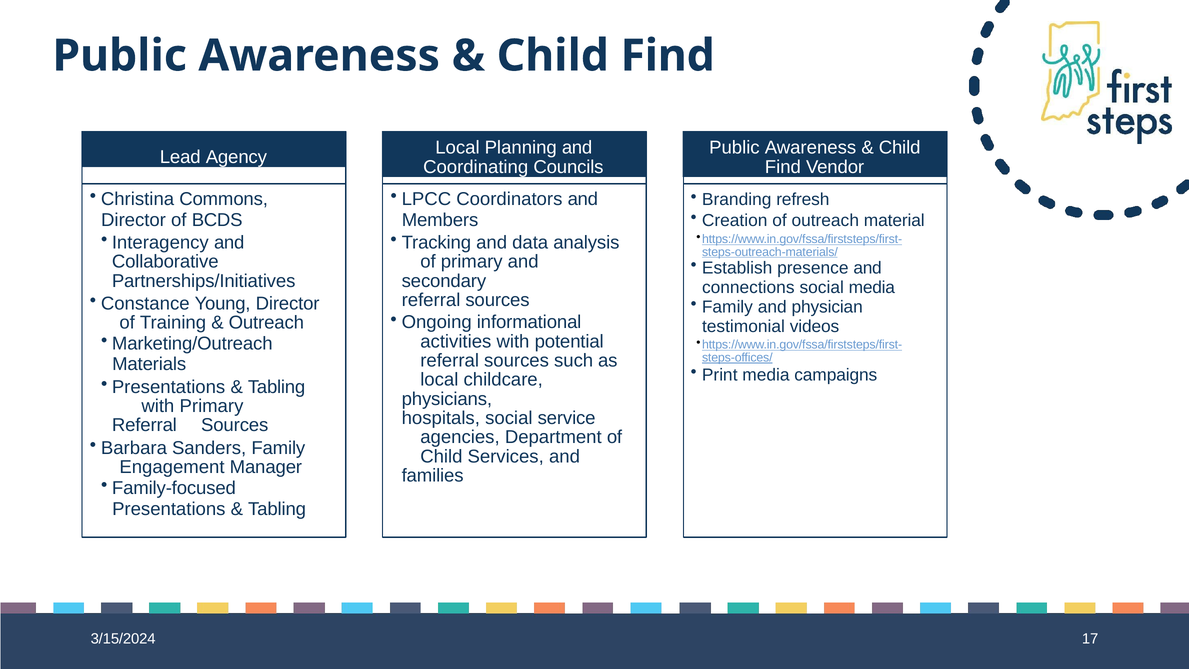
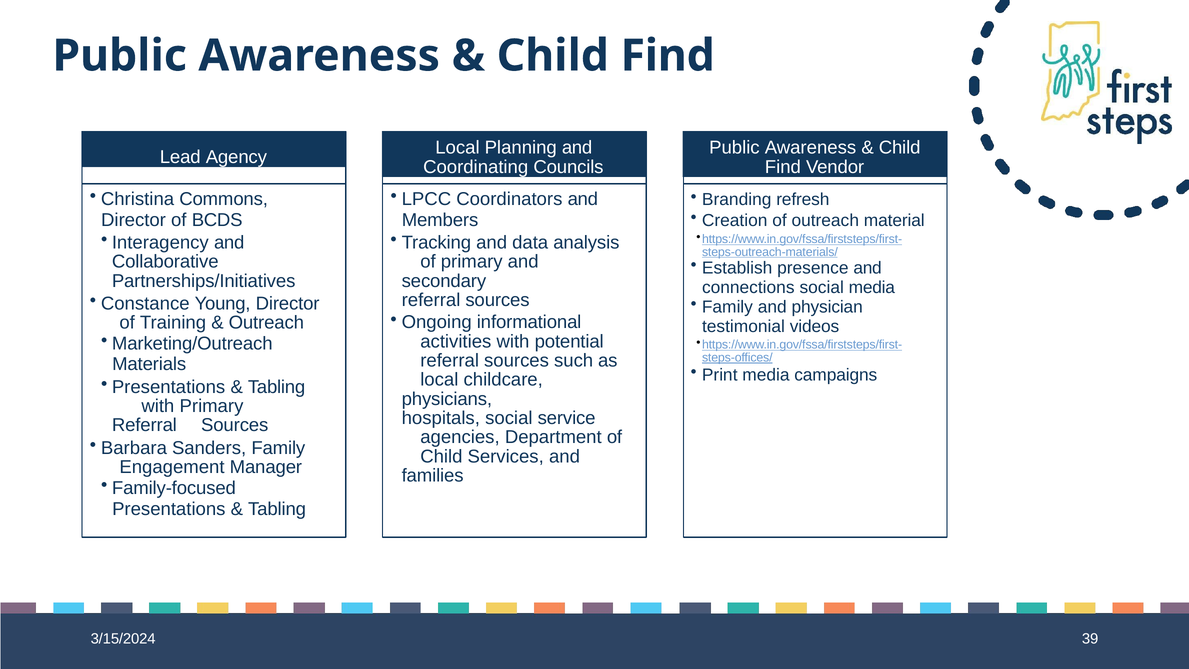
17: 17 -> 39
